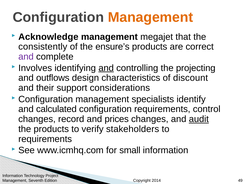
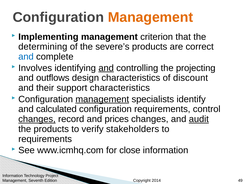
Acknowledge: Acknowledge -> Implementing
megajet: megajet -> criterion
consistently: consistently -> determining
ensure’s: ensure’s -> severe’s
and at (26, 57) colour: purple -> blue
support considerations: considerations -> characteristics
management at (102, 99) underline: none -> present
changes at (37, 119) underline: none -> present
small: small -> close
